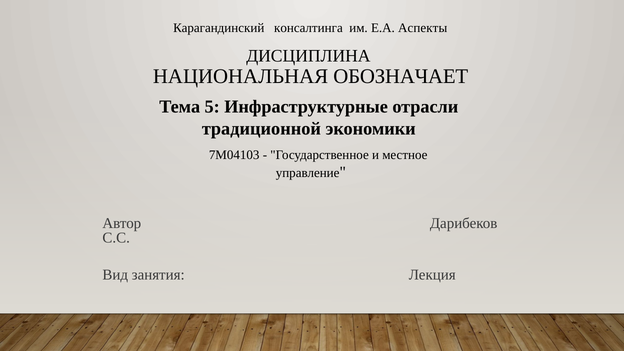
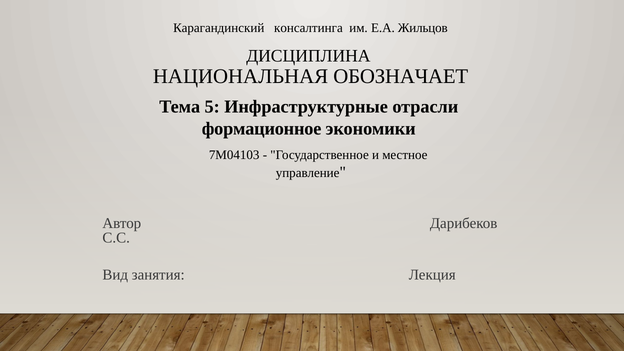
Аспекты: Аспекты -> Жильцов
традиционной: традиционной -> формационное
